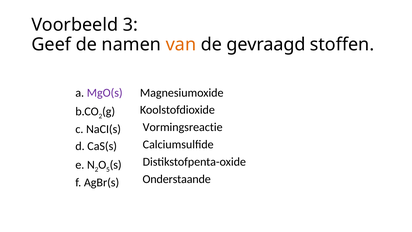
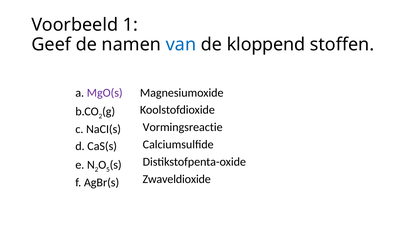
3: 3 -> 1
van colour: orange -> blue
gevraagd: gevraagd -> kloppend
Onderstaande: Onderstaande -> Zwaveldioxide
